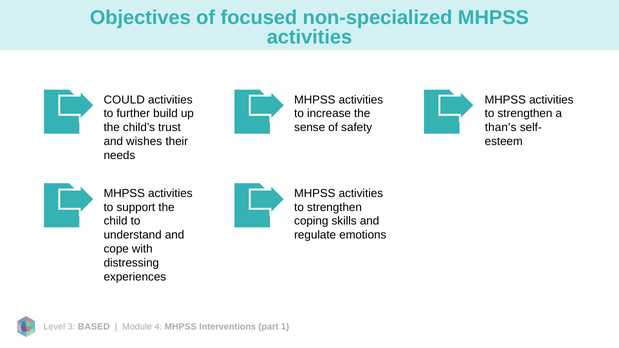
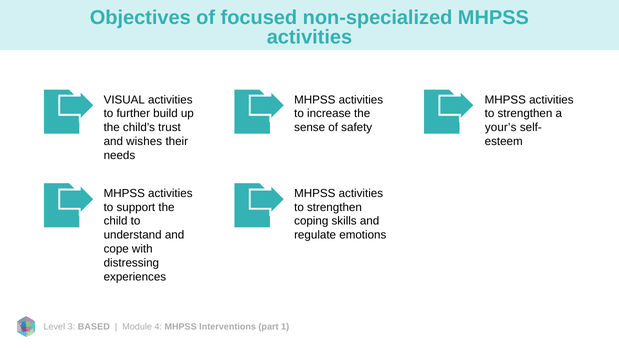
COULD: COULD -> VISUAL
than’s: than’s -> your’s
